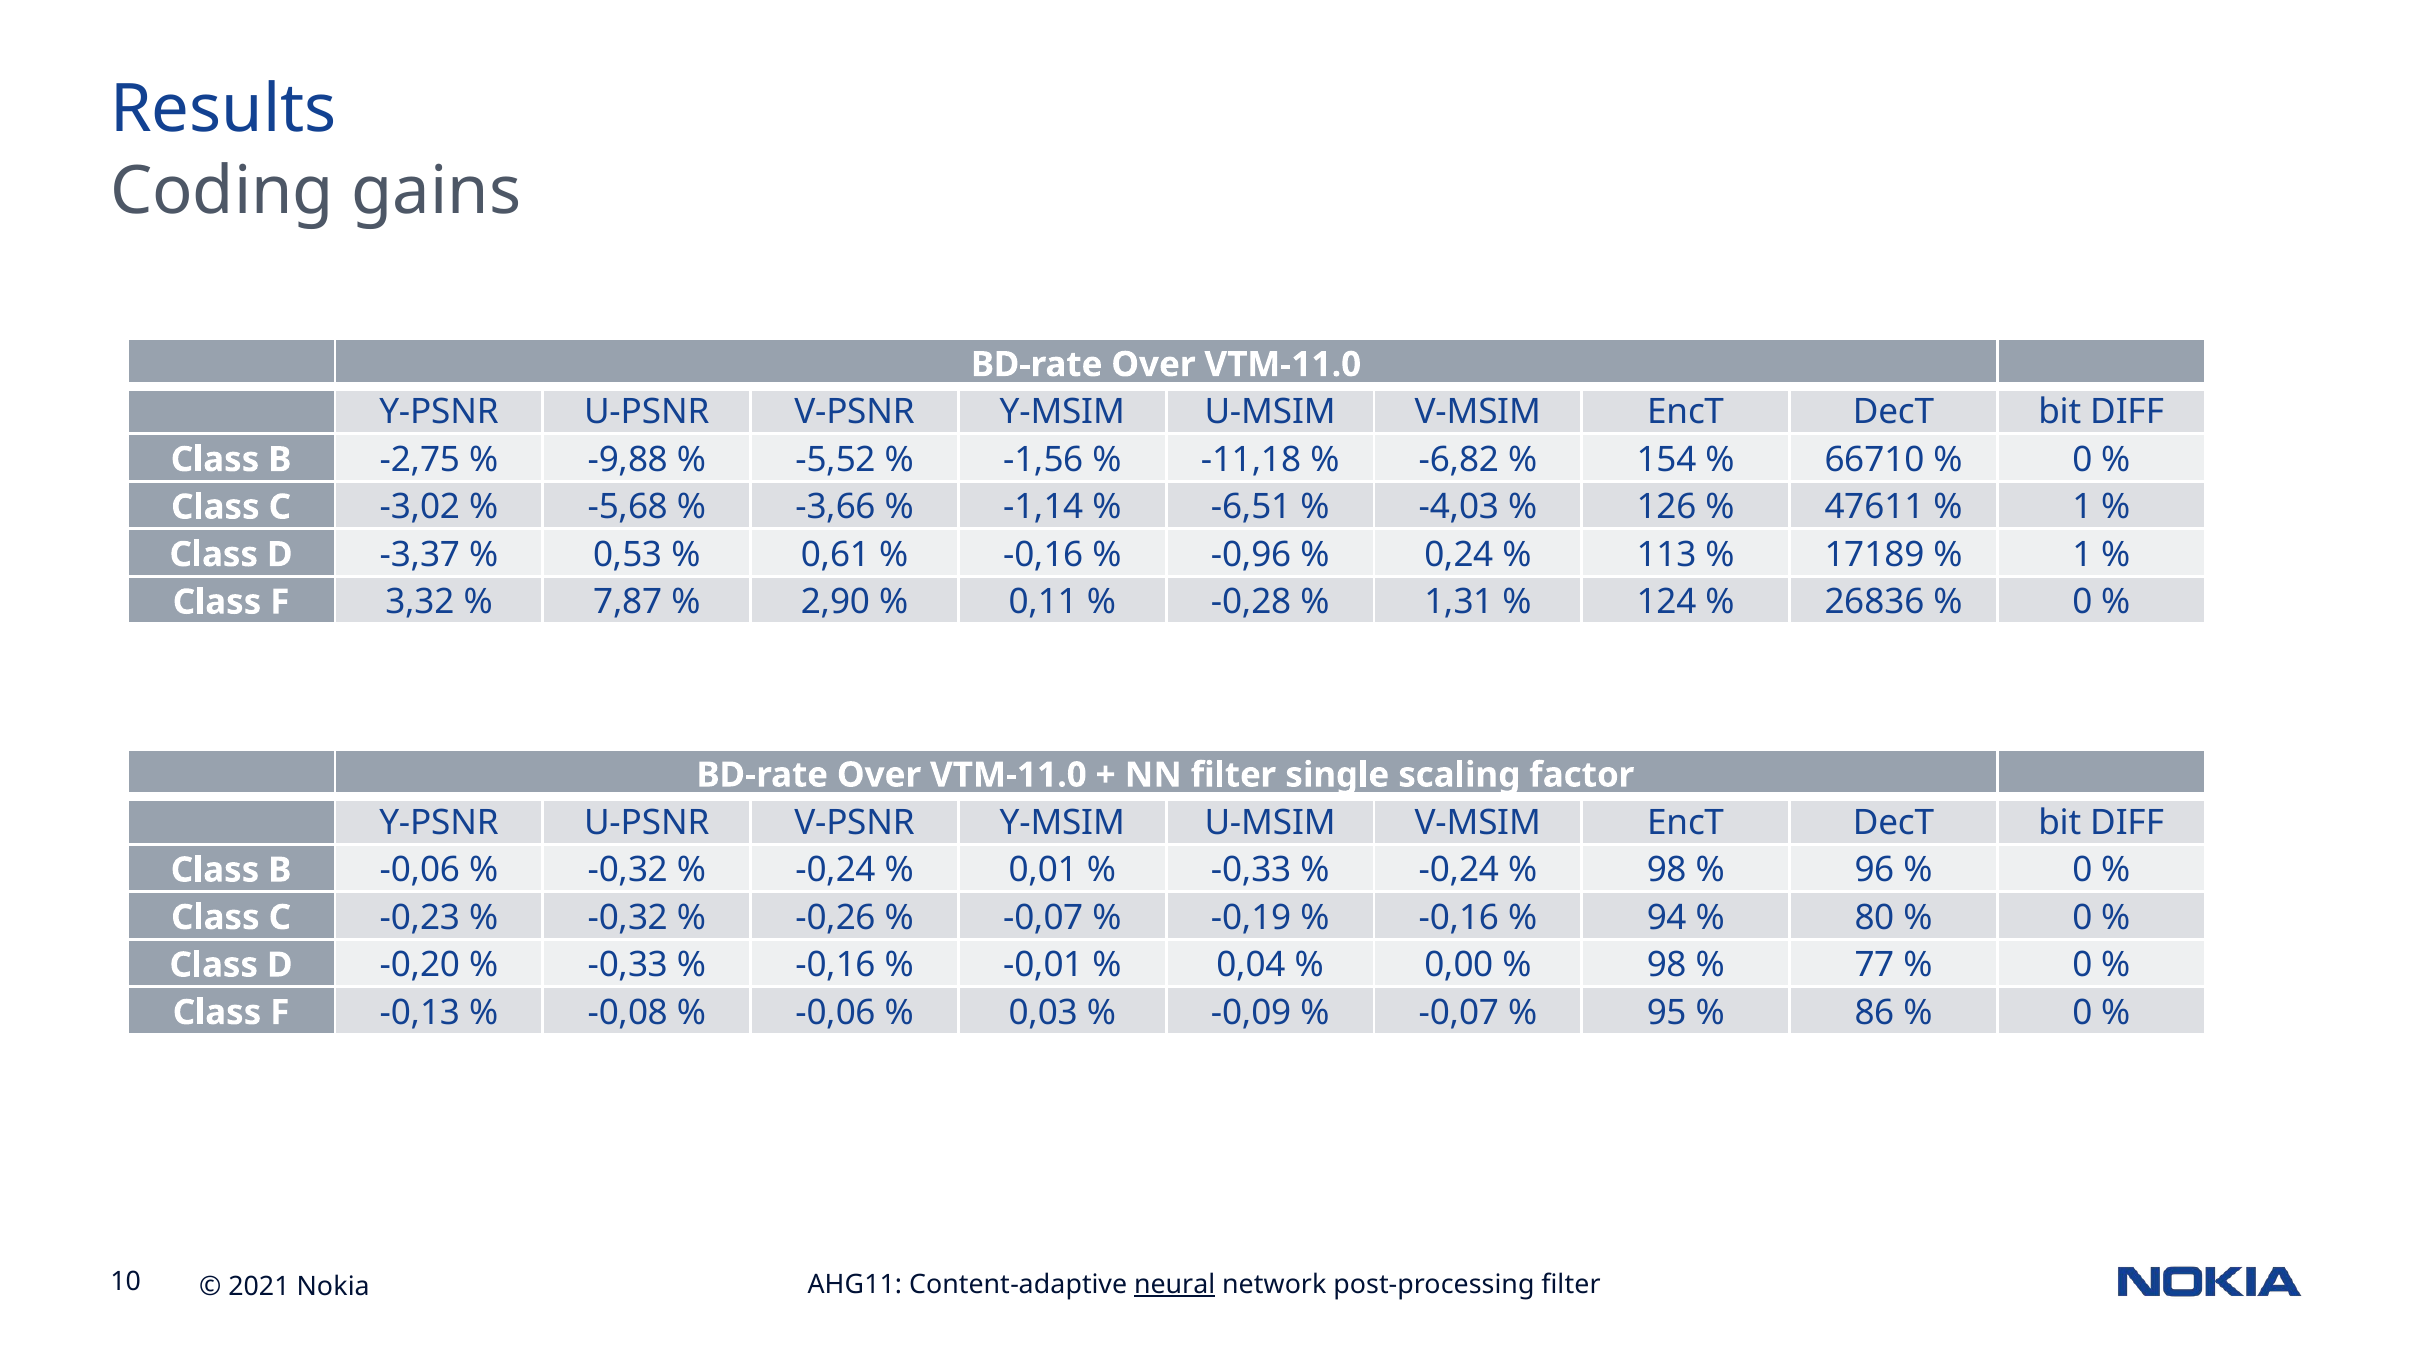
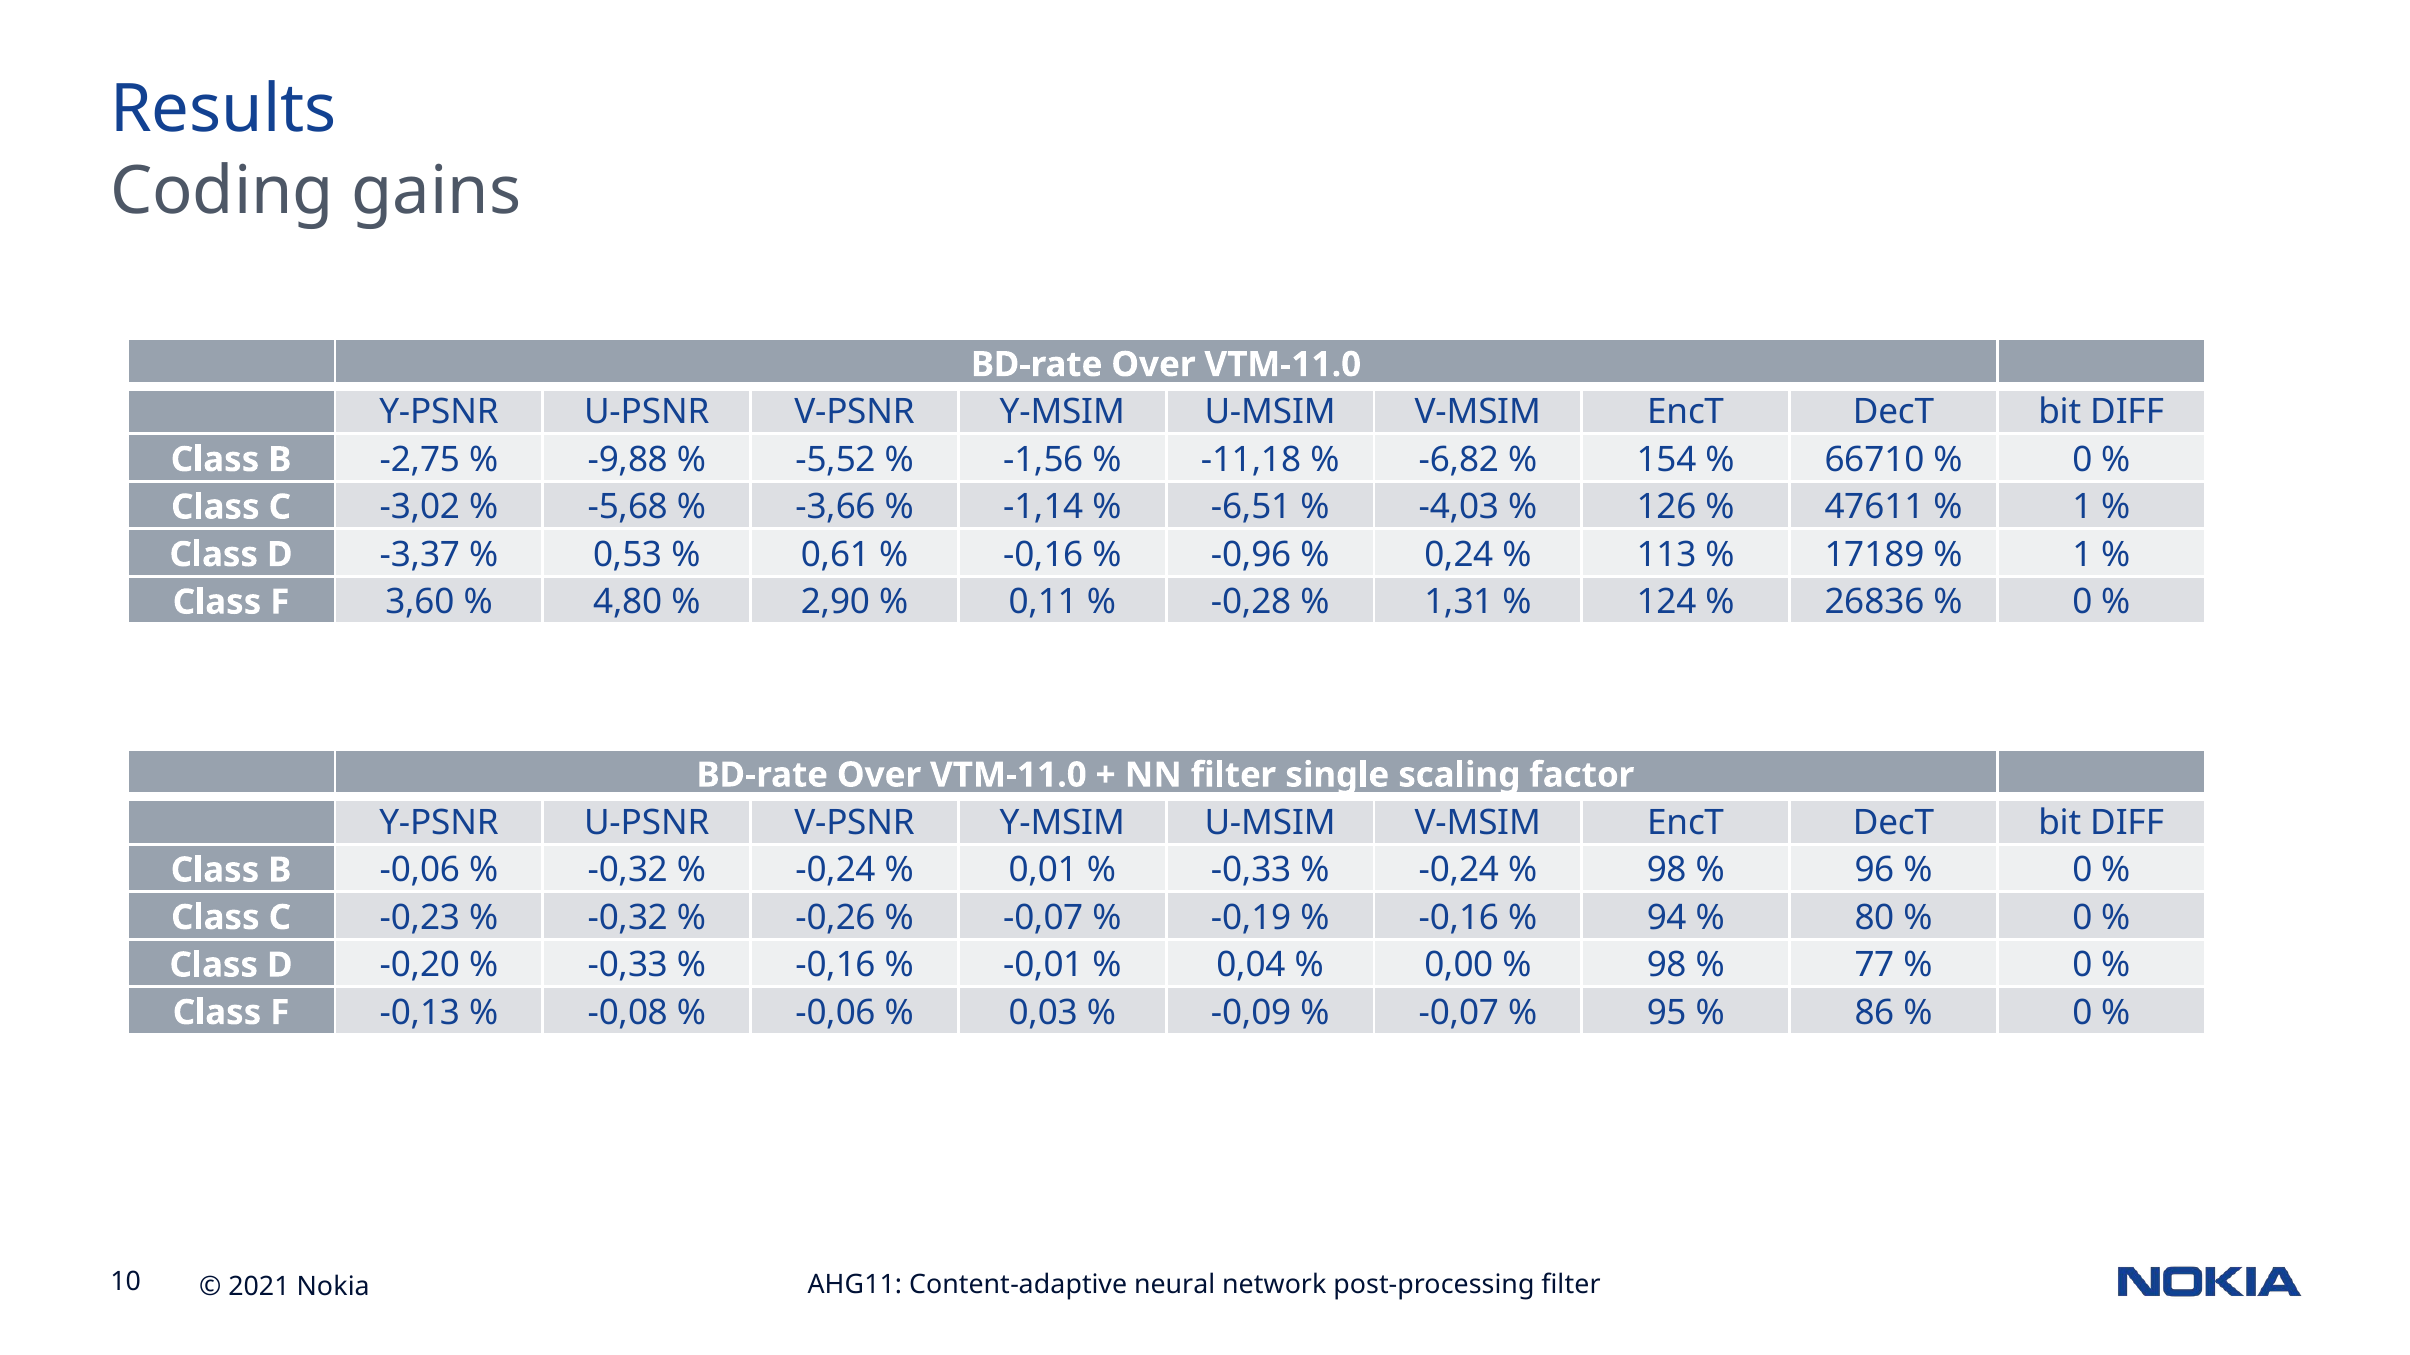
3,32: 3,32 -> 3,60
7,87: 7,87 -> 4,80
neural underline: present -> none
